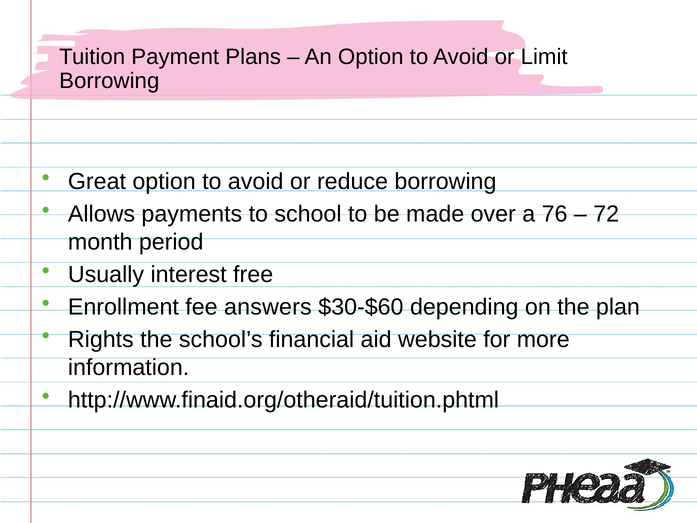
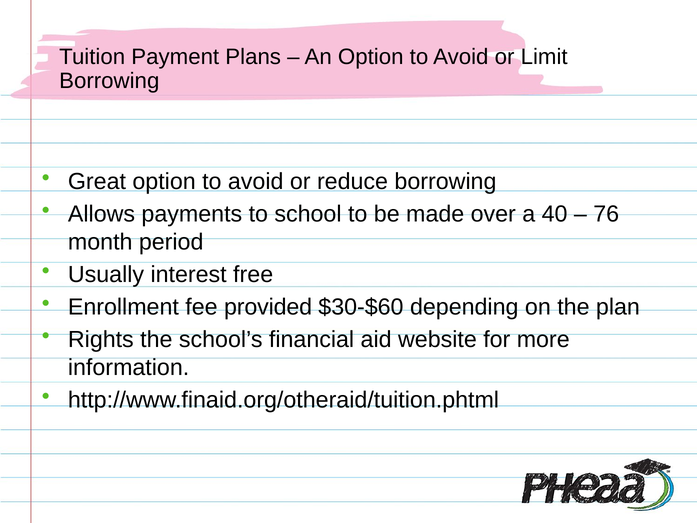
76: 76 -> 40
72: 72 -> 76
answers: answers -> provided
